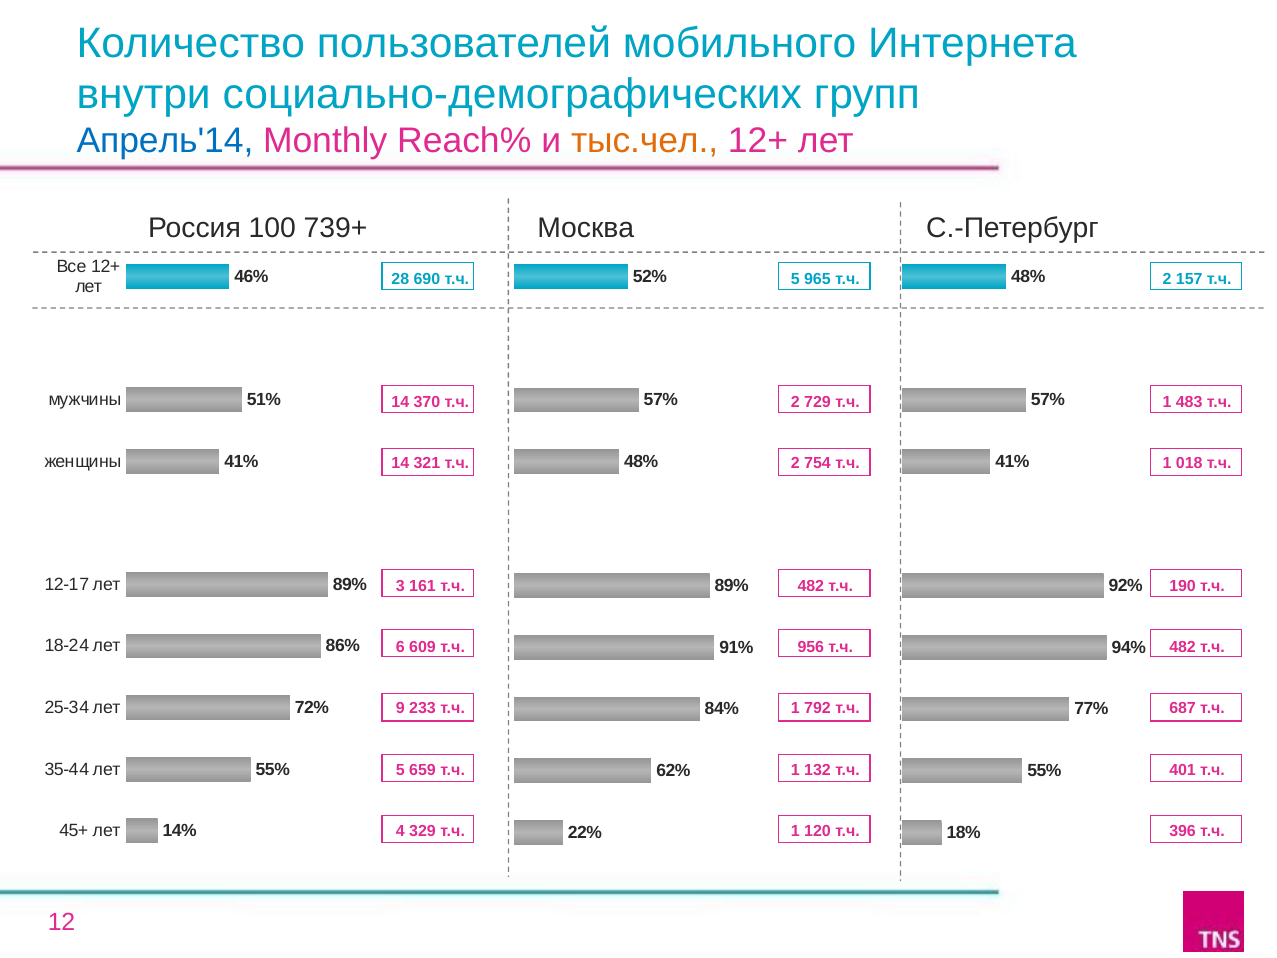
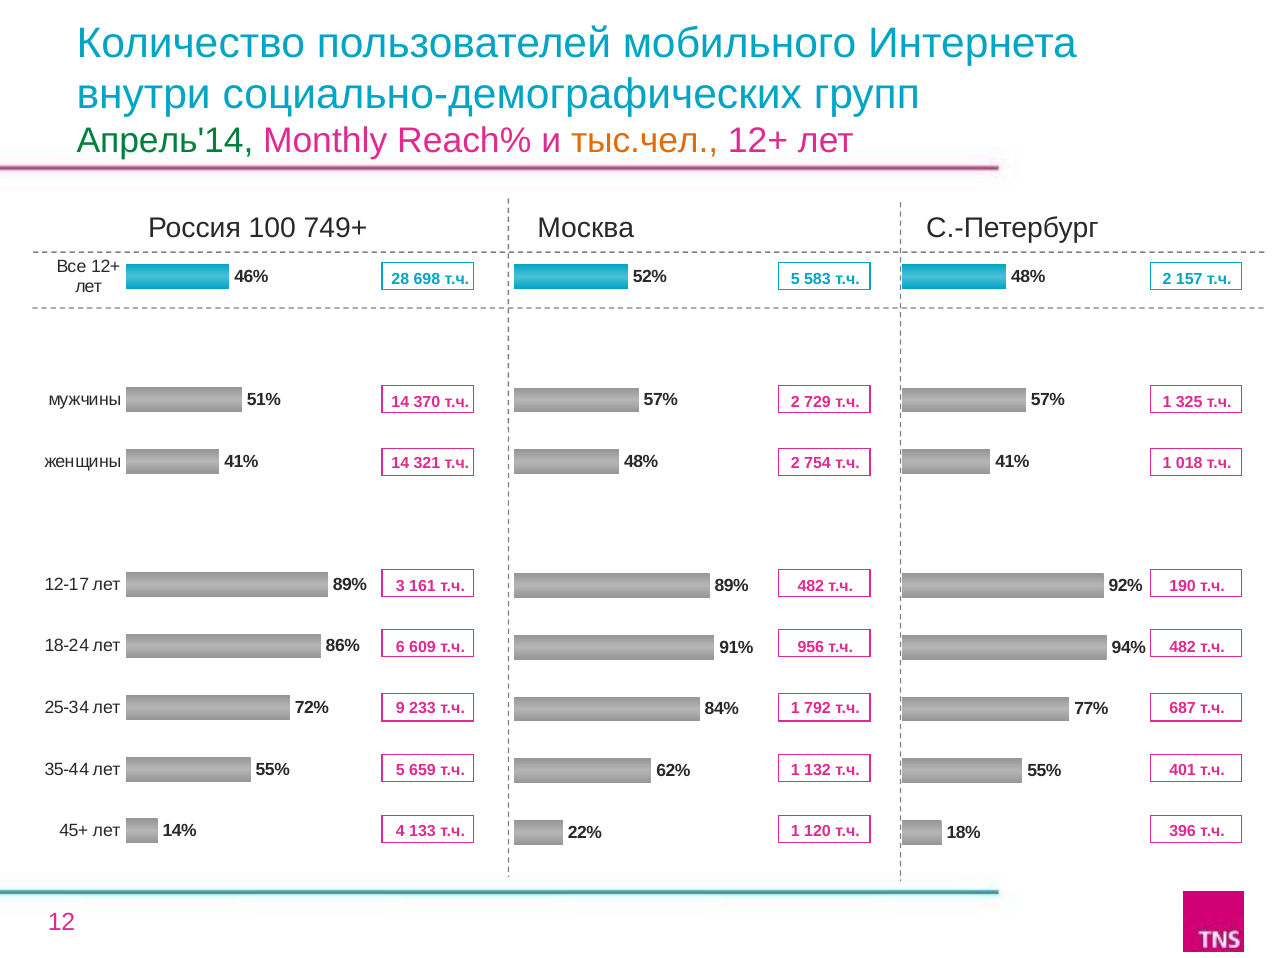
Апрель'14 colour: blue -> green
739+: 739+ -> 749+
690: 690 -> 698
965: 965 -> 583
483: 483 -> 325
329: 329 -> 133
